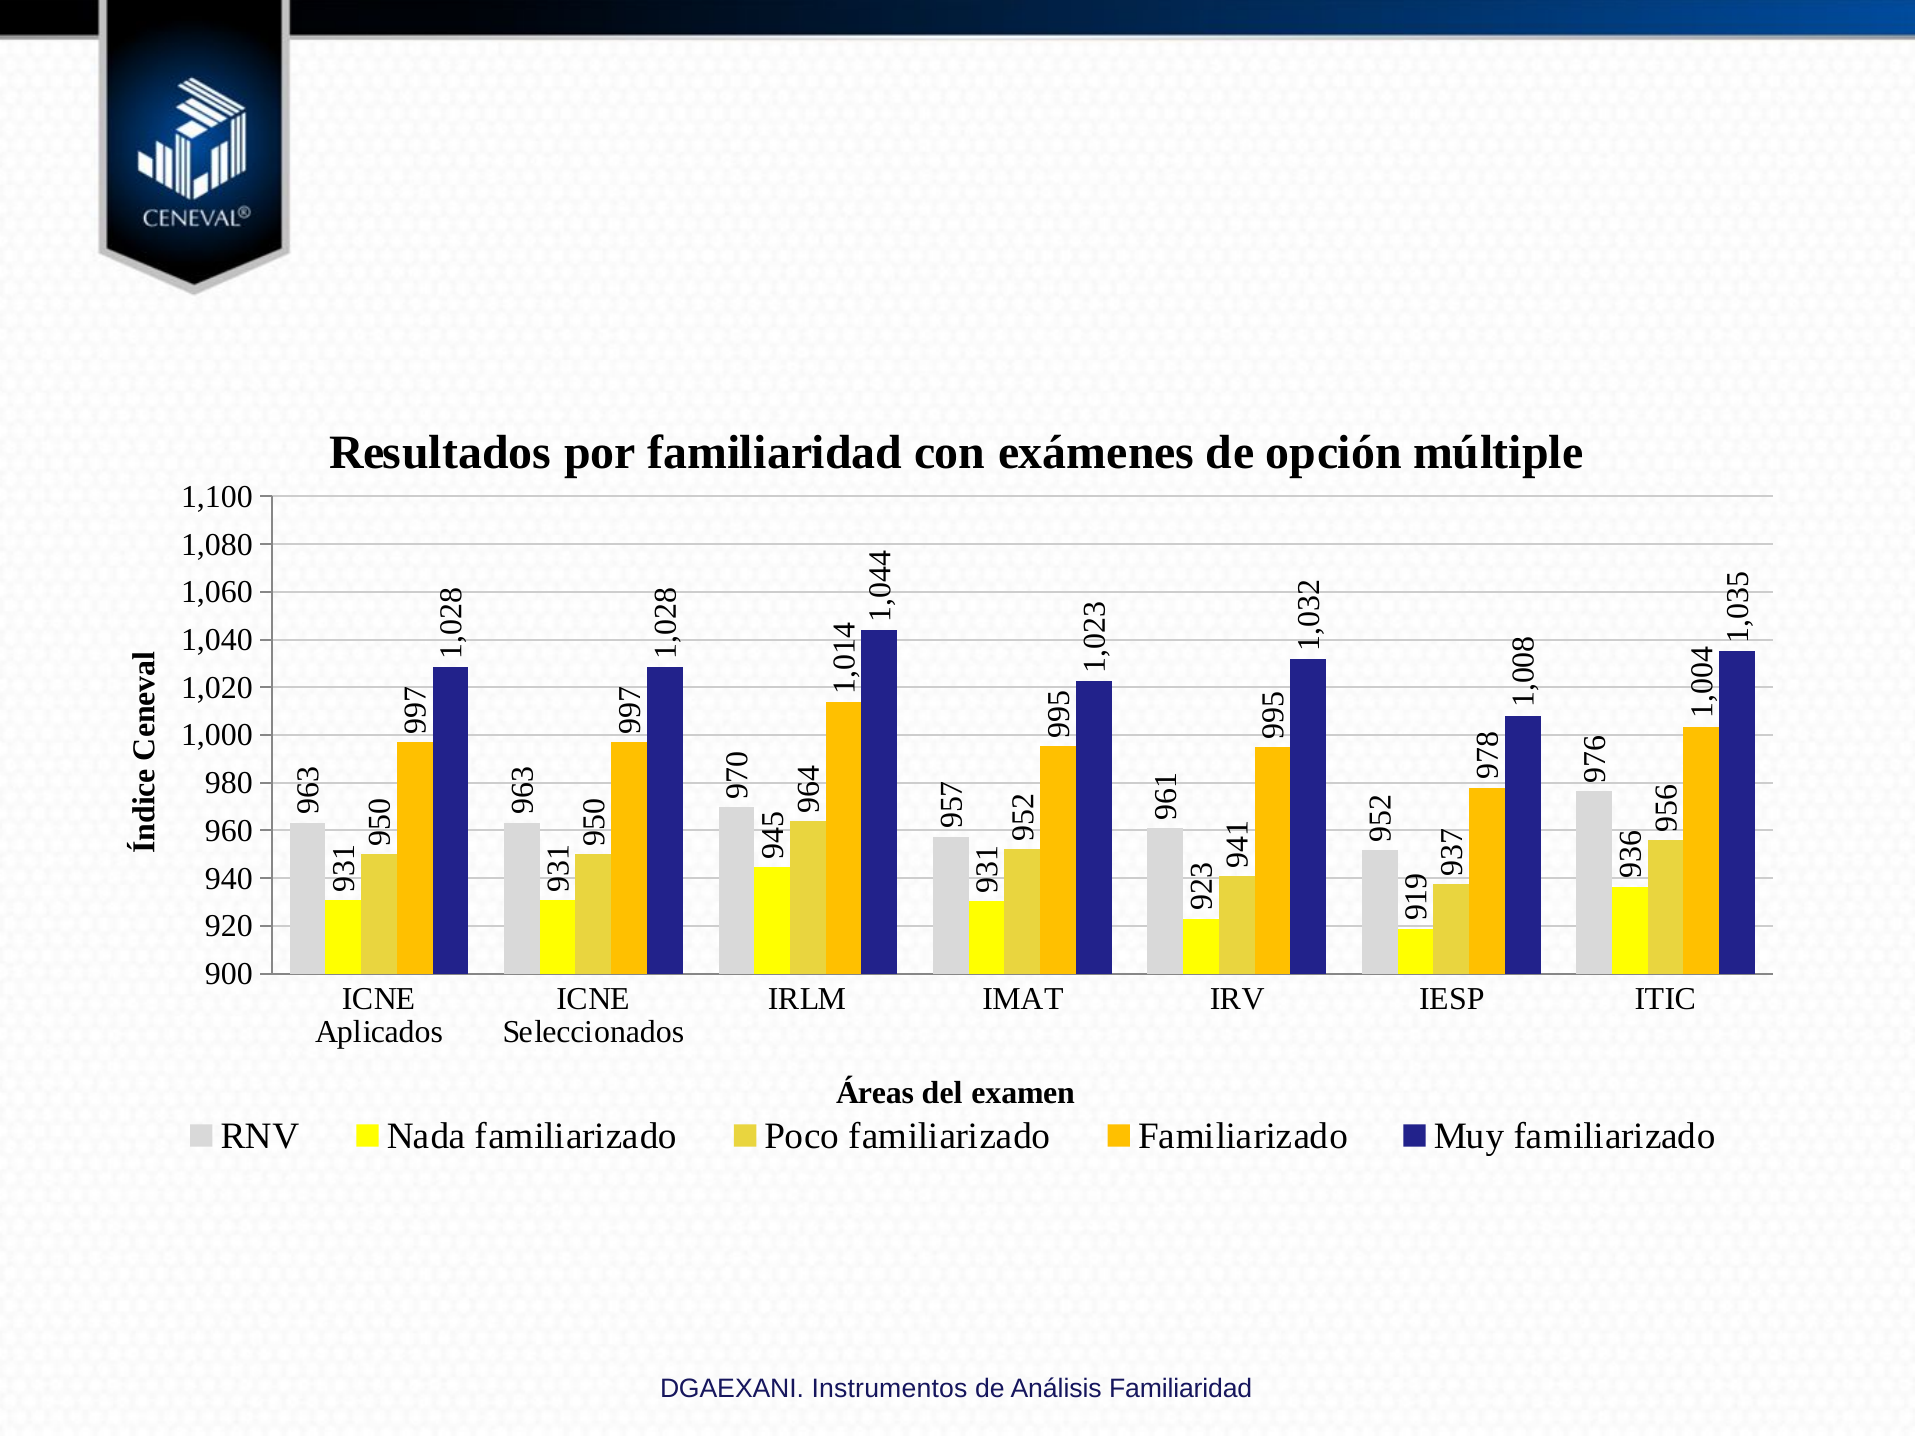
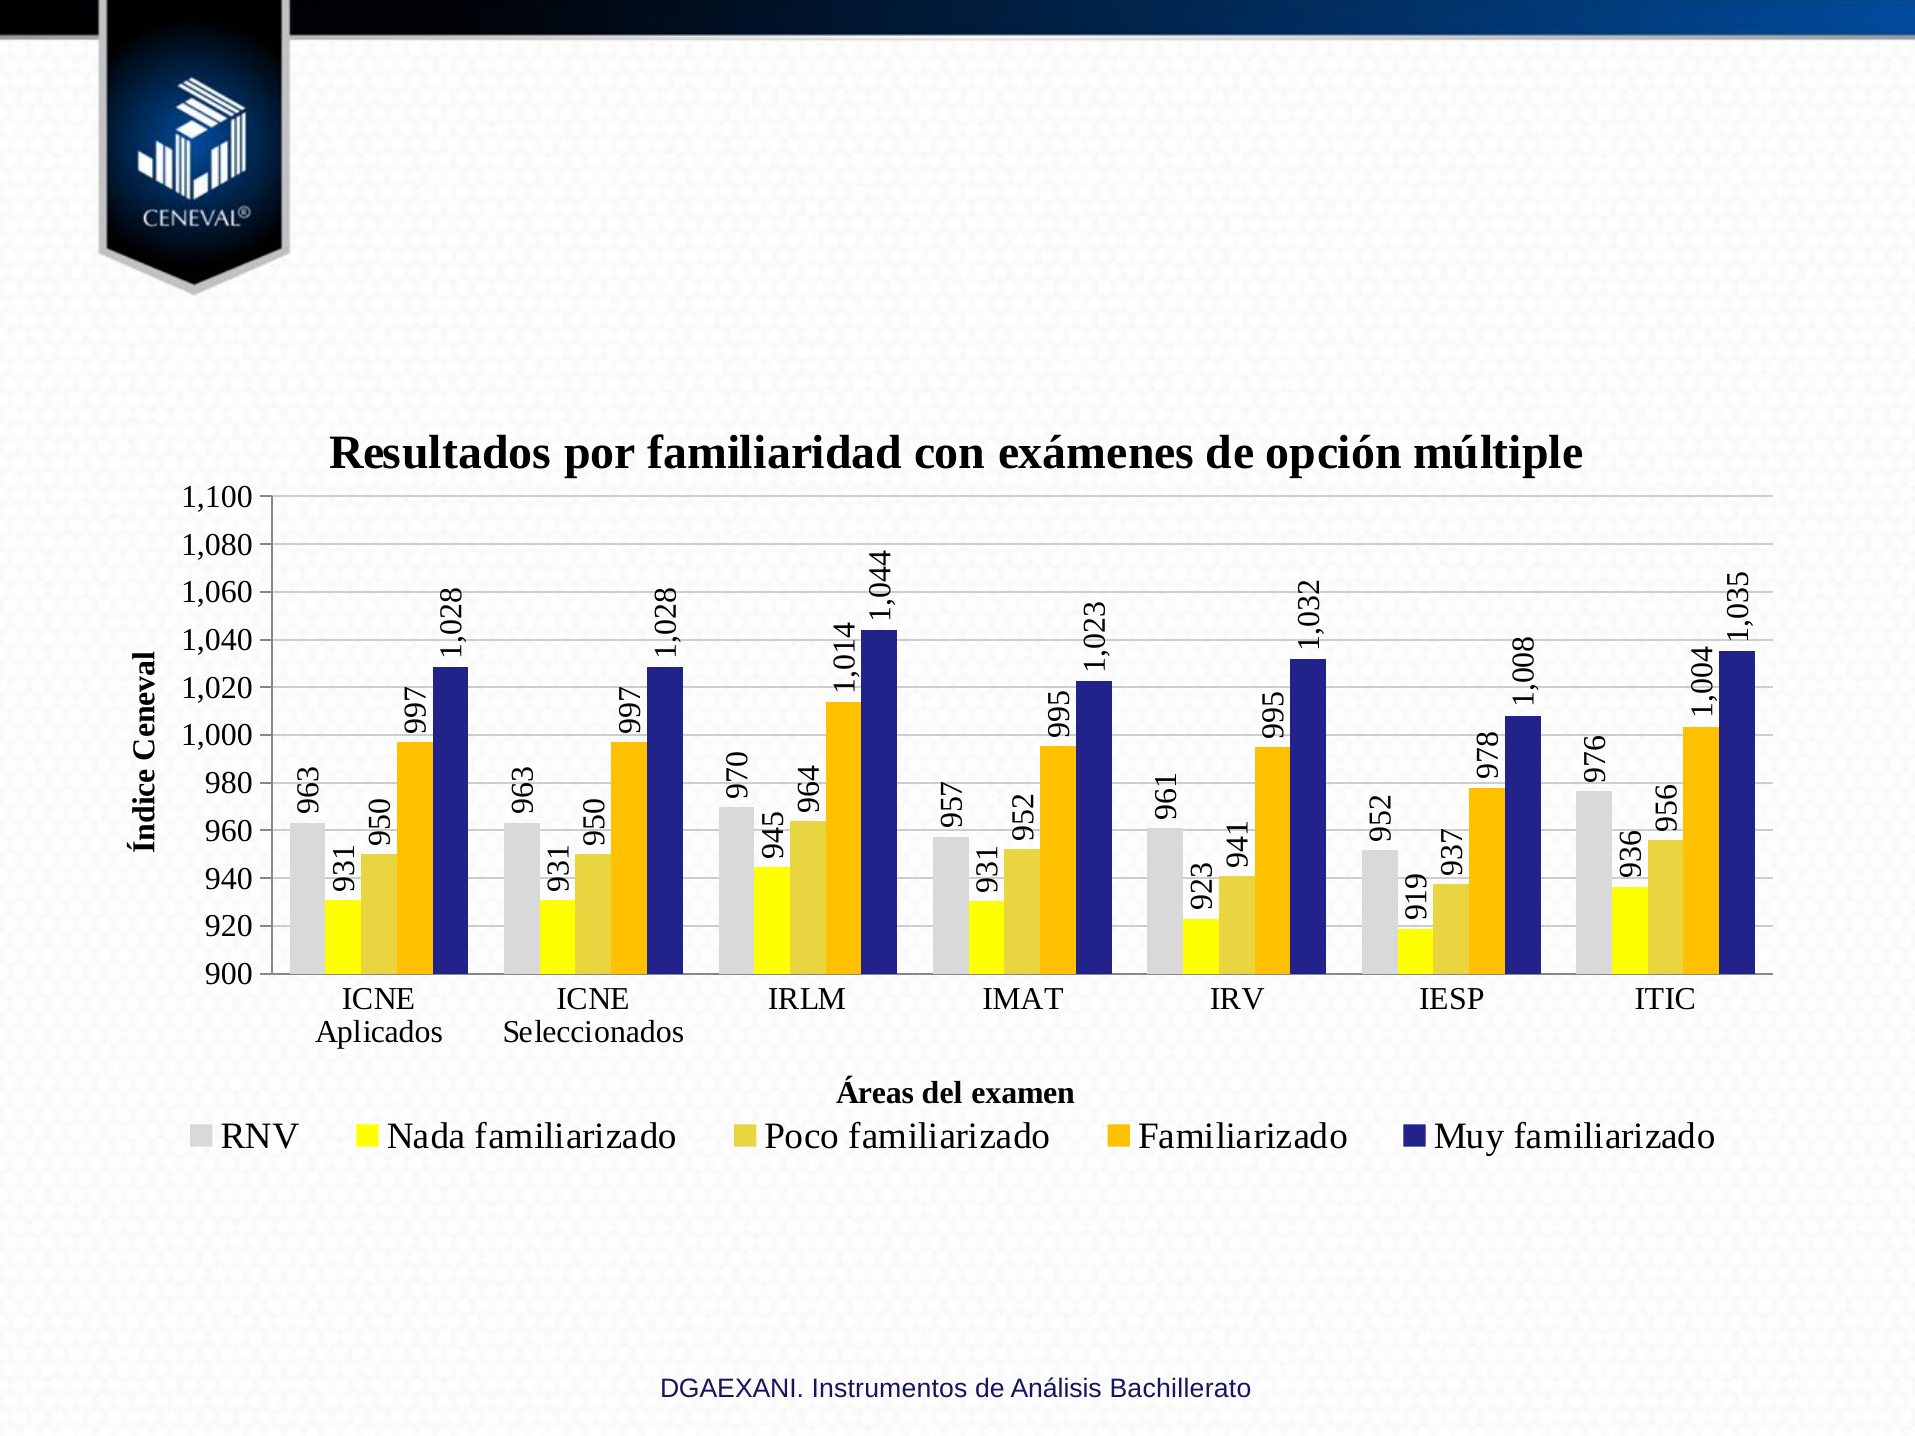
Análisis Familiaridad: Familiaridad -> Bachillerato
